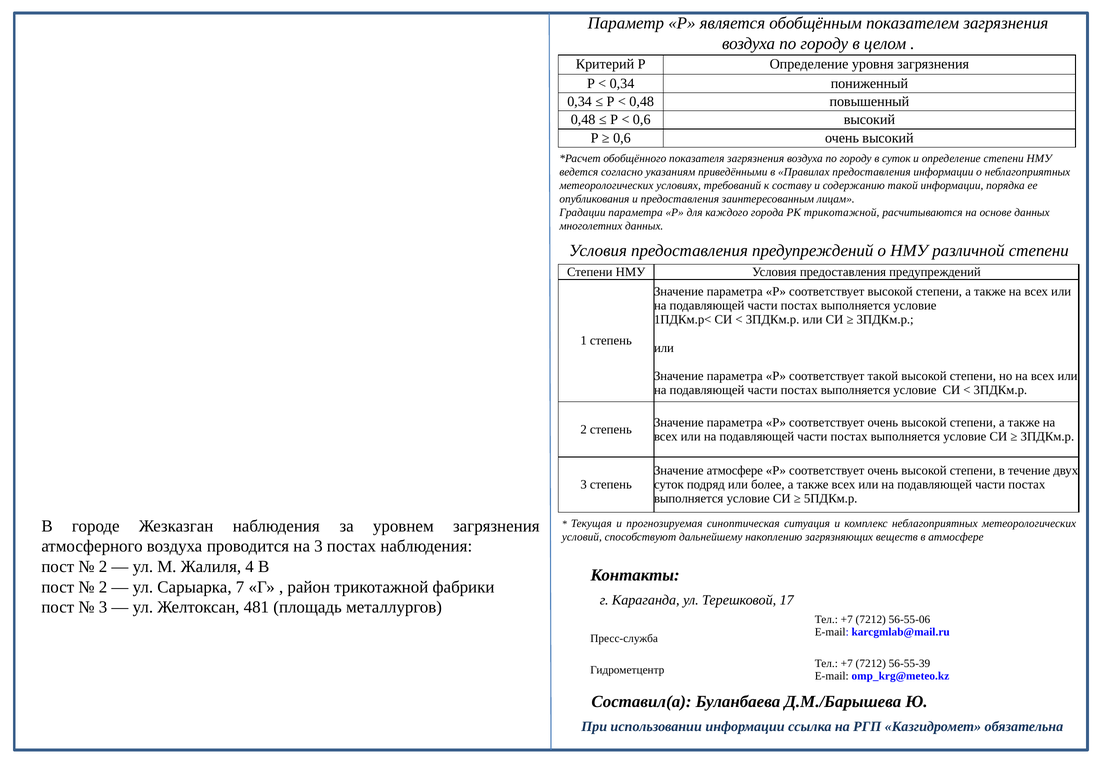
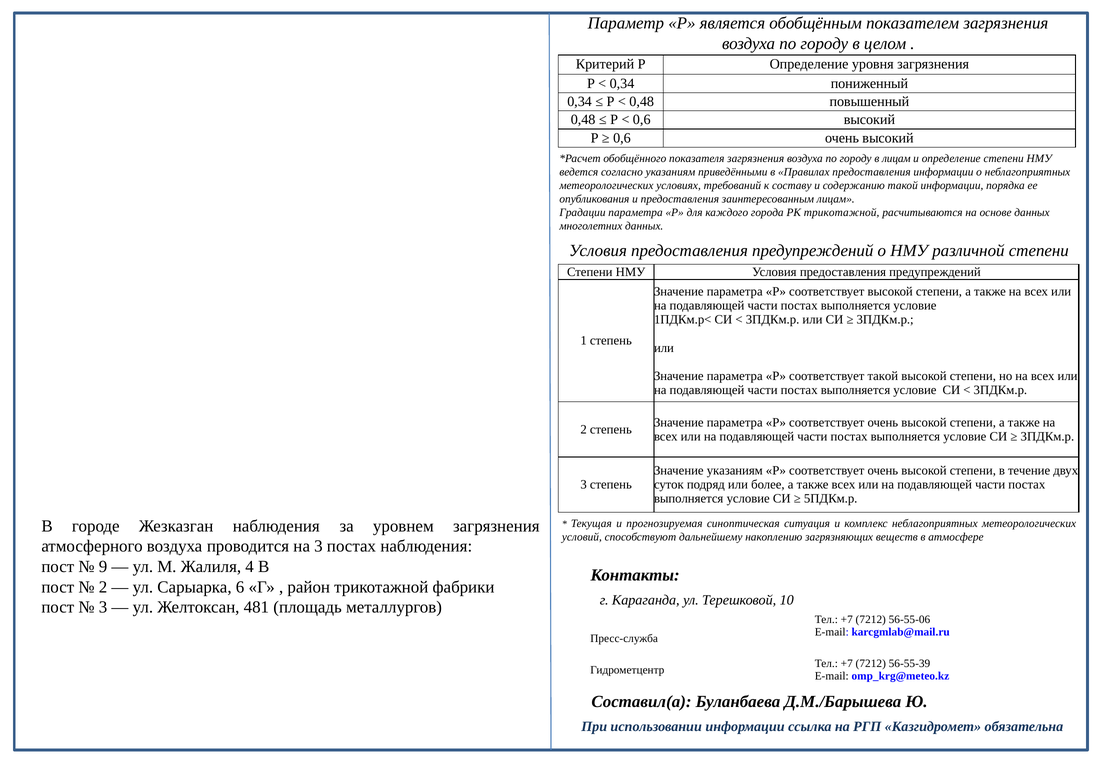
в суток: суток -> лицам
Значение атмосфере: атмосфере -> указаниям
2 at (103, 567): 2 -> 9
7: 7 -> 6
17: 17 -> 10
